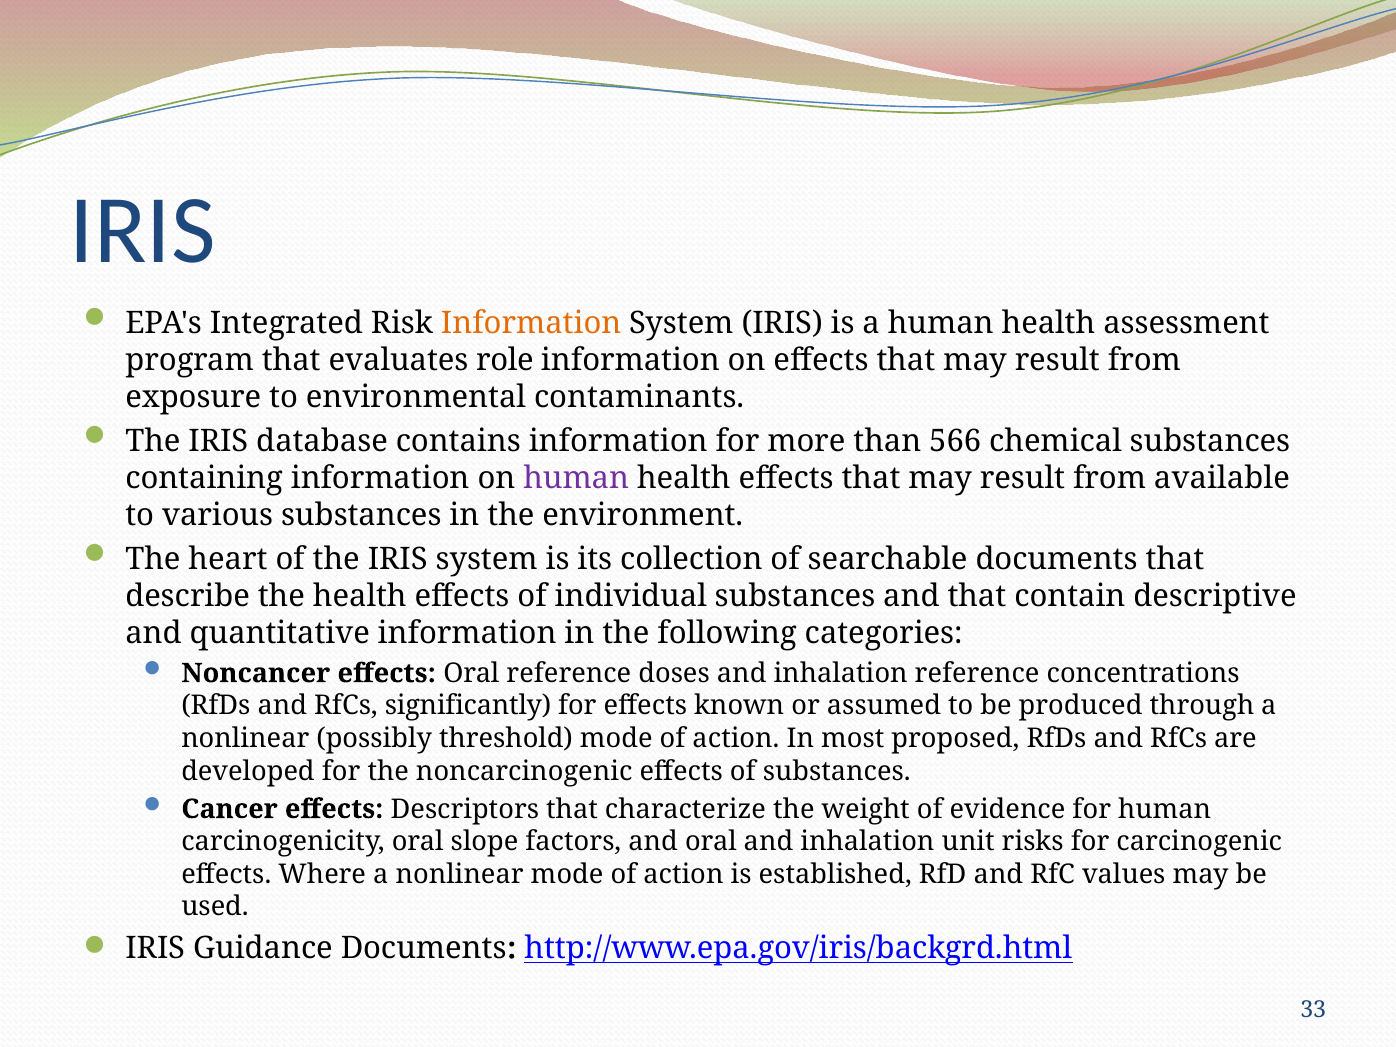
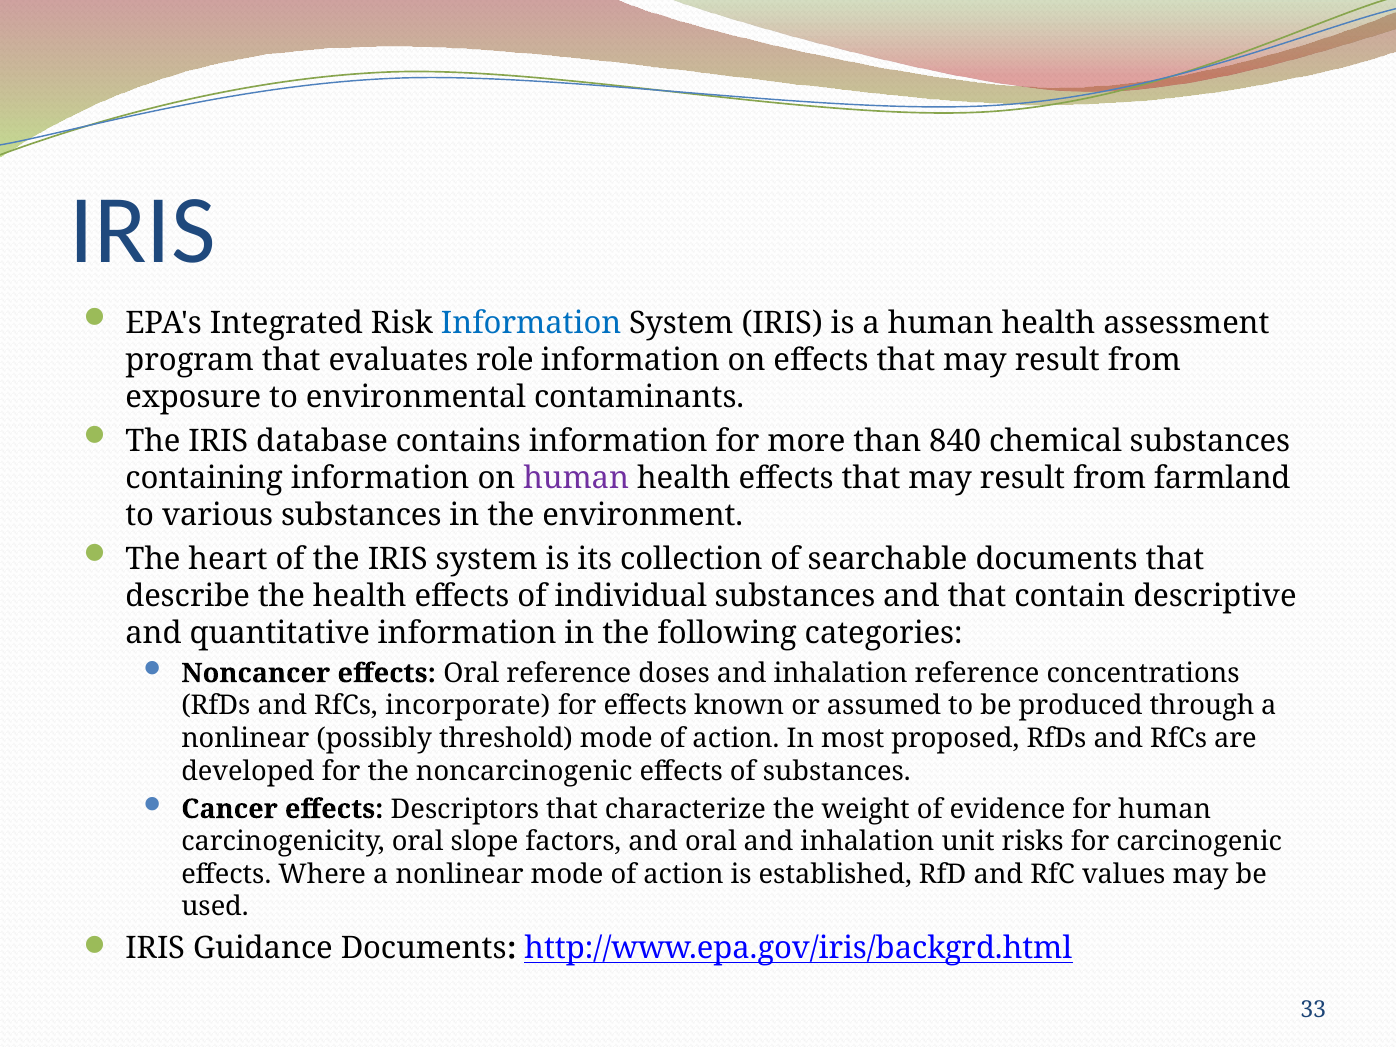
Information at (531, 323) colour: orange -> blue
566: 566 -> 840
available: available -> farmland
significantly: significantly -> incorporate
